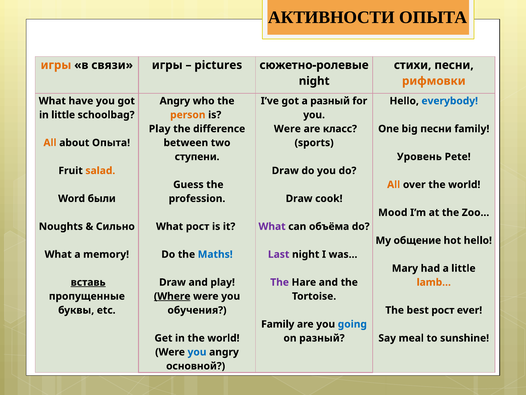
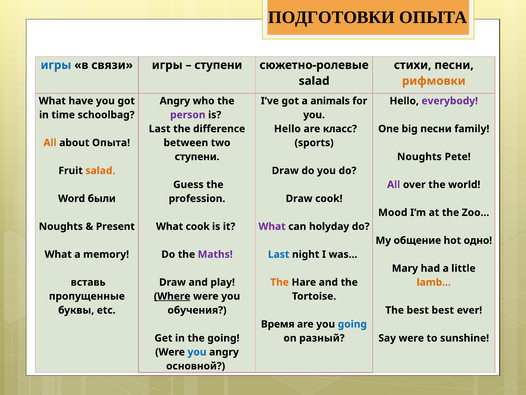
АКТИВНОСТИ: АКТИВНОСТИ -> ПОДГОТОВКИ
игры at (56, 65) colour: orange -> blue
pictures at (218, 65): pictures -> ступени
night at (314, 81): night -> salad
a разный: разный -> animals
everybody colour: blue -> purple
in little: little -> time
person colour: orange -> purple
Play at (160, 129): Play -> Last
Were at (287, 129): Were -> Hello
Уровень at (419, 157): Уровень -> Noughts
All at (394, 184) colour: orange -> purple
Сильно: Сильно -> Present
What рост: рост -> cook
объёма: объёма -> holyday
hot hello: hello -> одно
Maths colour: blue -> purple
Last at (279, 254) colour: purple -> blue
вставь underline: present -> none
The at (280, 282) colour: purple -> orange
best рост: рост -> best
Family at (278, 324): Family -> Время
in the world: world -> going
Say meal: meal -> were
